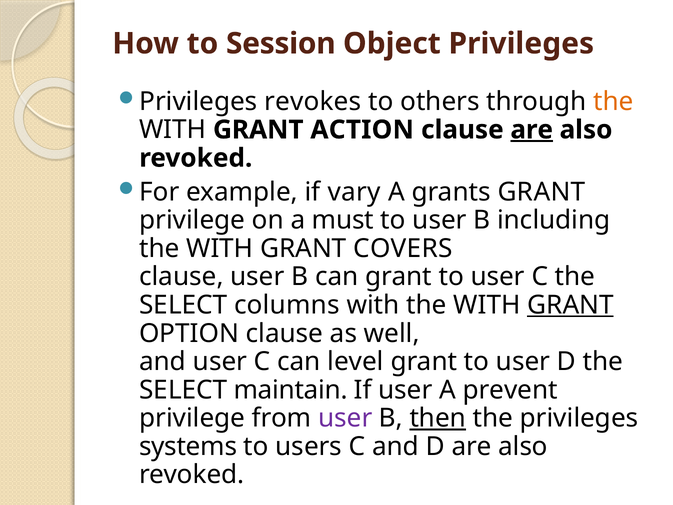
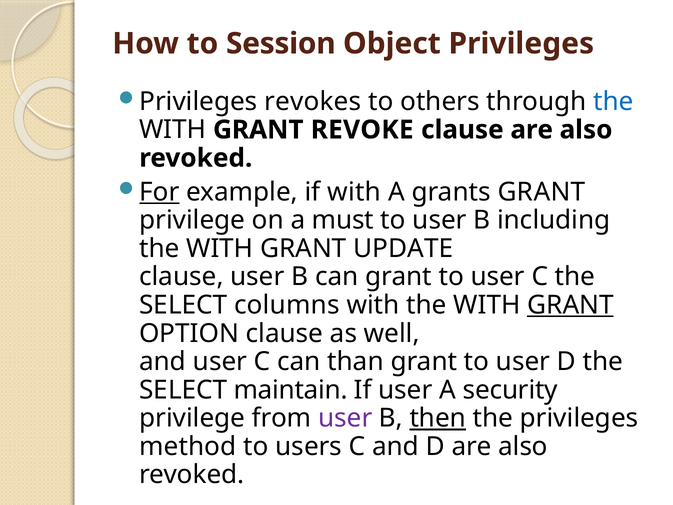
the at (614, 101) colour: orange -> blue
ACTION: ACTION -> REVOKE
are at (532, 130) underline: present -> none
For underline: none -> present
if vary: vary -> with
COVERS: COVERS -> UPDATE
level: level -> than
prevent: prevent -> security
systems: systems -> method
